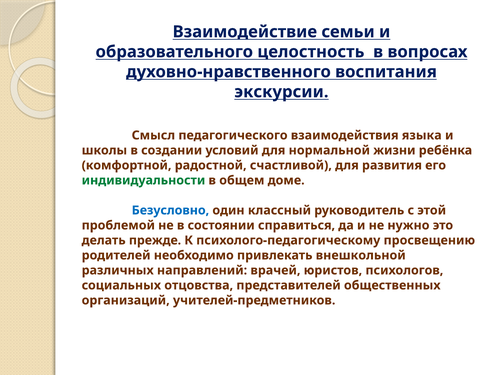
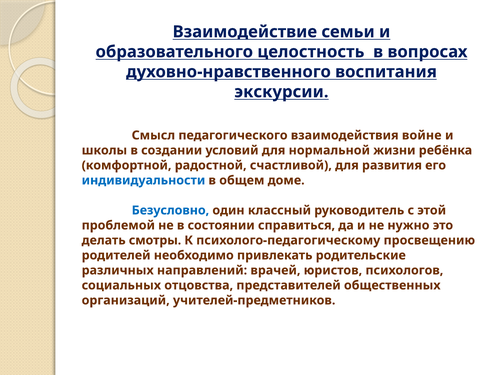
языка: языка -> войне
индивидуальности colour: green -> blue
прежде: прежде -> смотры
внешкольной: внешкольной -> родительские
